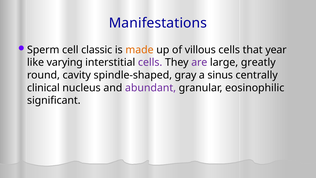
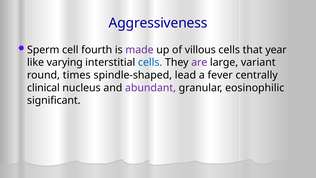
Manifestations: Manifestations -> Aggressiveness
classic: classic -> fourth
made colour: orange -> purple
cells at (150, 62) colour: purple -> blue
greatly: greatly -> variant
cavity: cavity -> times
gray: gray -> lead
sinus: sinus -> fever
